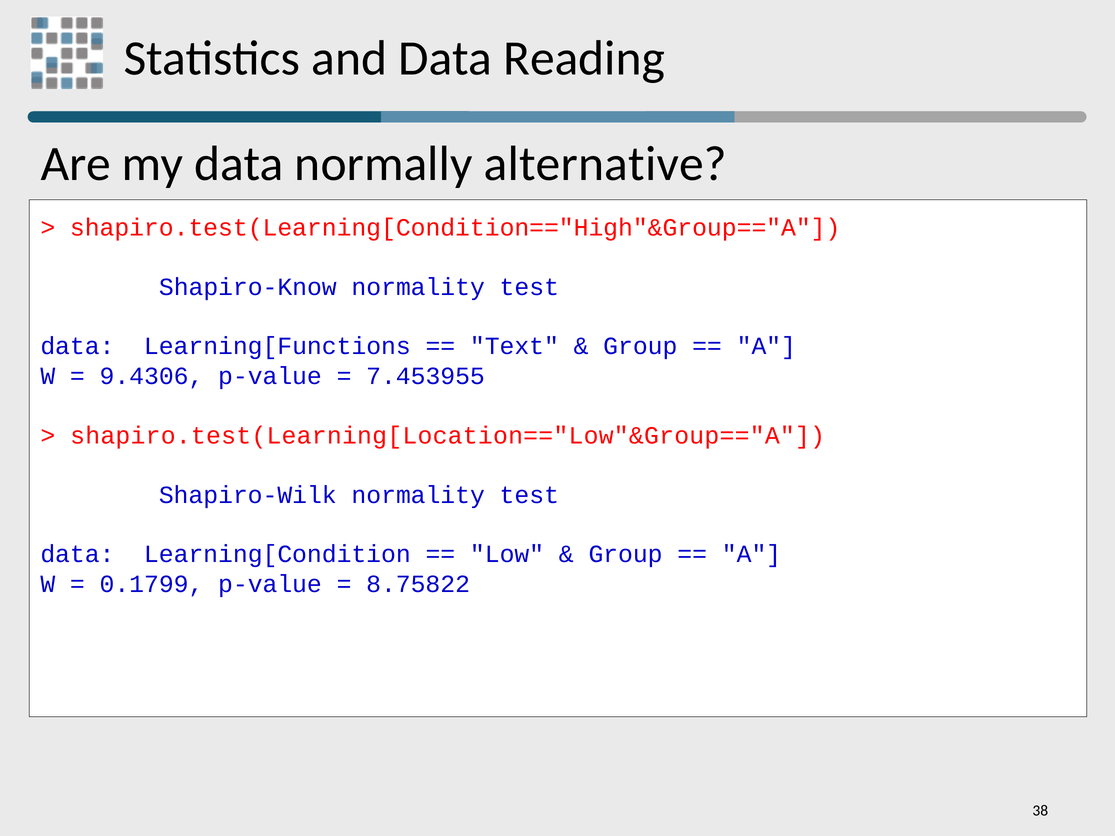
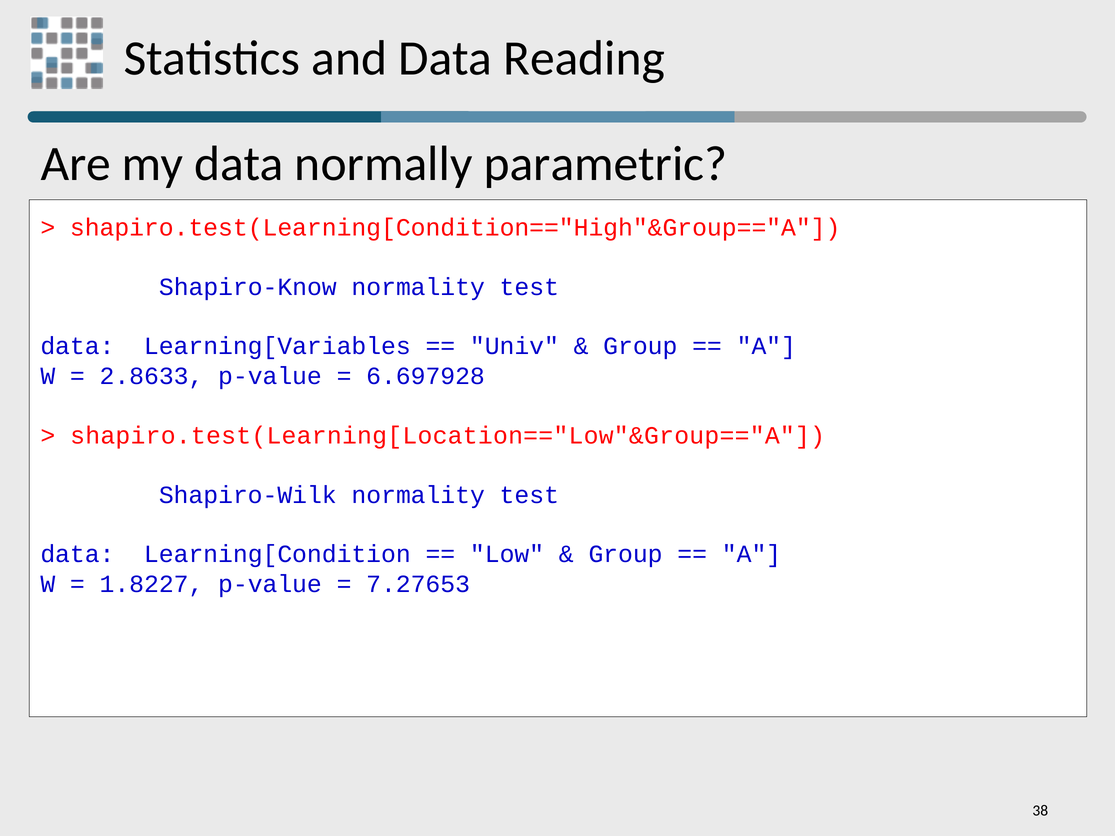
alternative: alternative -> parametric
Learning[Functions: Learning[Functions -> Learning[Variables
Text: Text -> Univ
9.4306: 9.4306 -> 2.8633
7.453955: 7.453955 -> 6.697928
0.1799: 0.1799 -> 1.8227
8.75822: 8.75822 -> 7.27653
